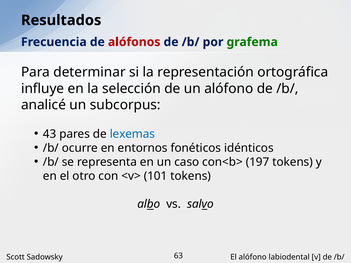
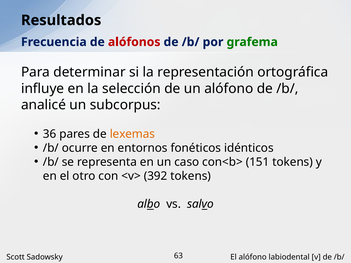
43: 43 -> 36
lexemas colour: blue -> orange
197: 197 -> 151
101: 101 -> 392
